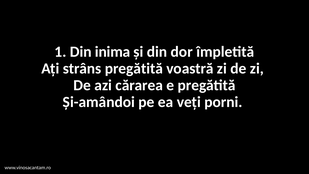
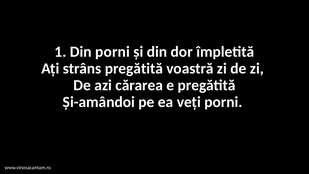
Din inima: inima -> porni
